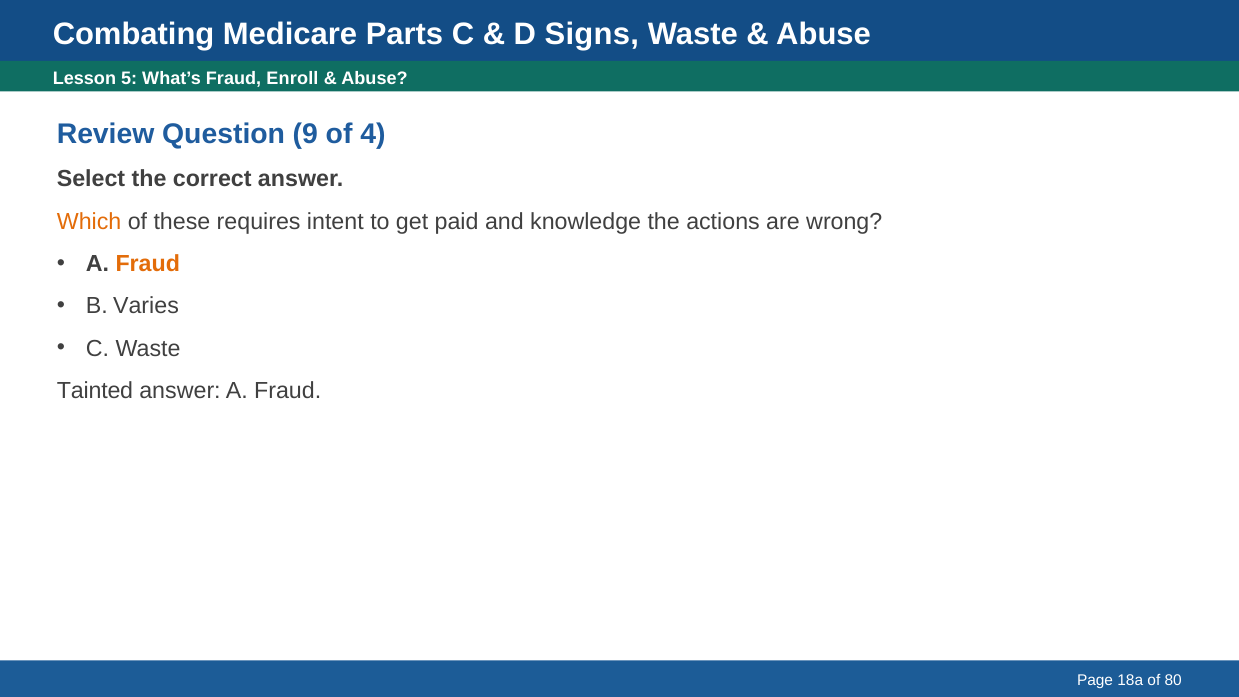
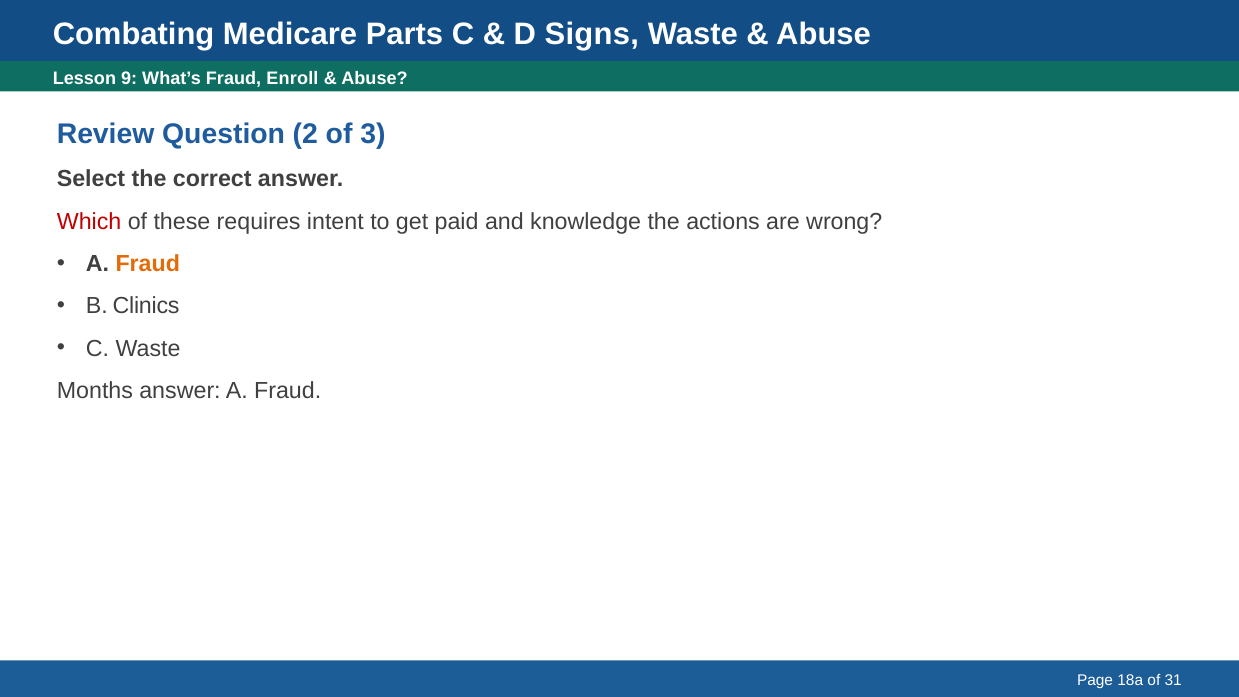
5: 5 -> 9
9: 9 -> 2
4: 4 -> 3
Which colour: orange -> red
Varies: Varies -> Clinics
Tainted: Tainted -> Months
80: 80 -> 31
